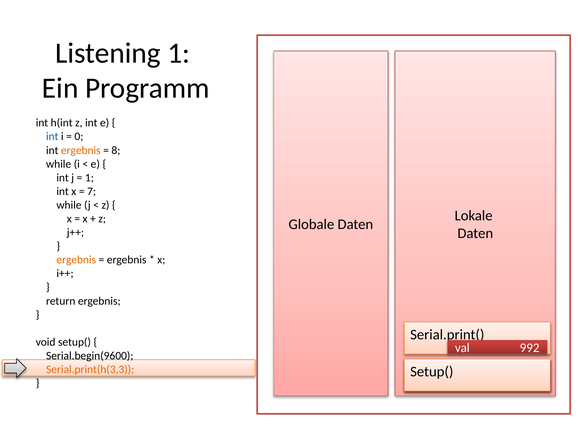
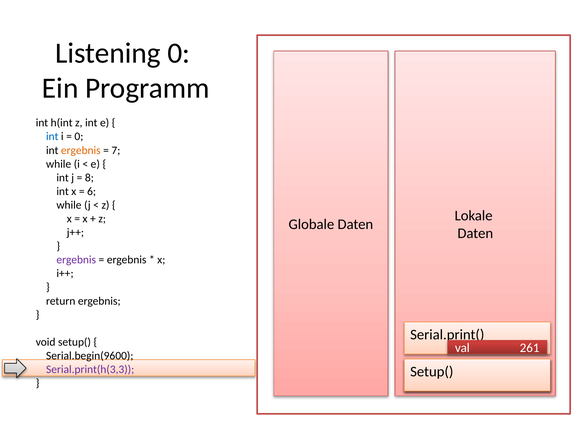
Listening 1: 1 -> 0
8: 8 -> 7
1 at (89, 178): 1 -> 8
7: 7 -> 6
ergebnis at (76, 260) colour: orange -> purple
992: 992 -> 261
Serial.print(h(3,3 colour: orange -> purple
